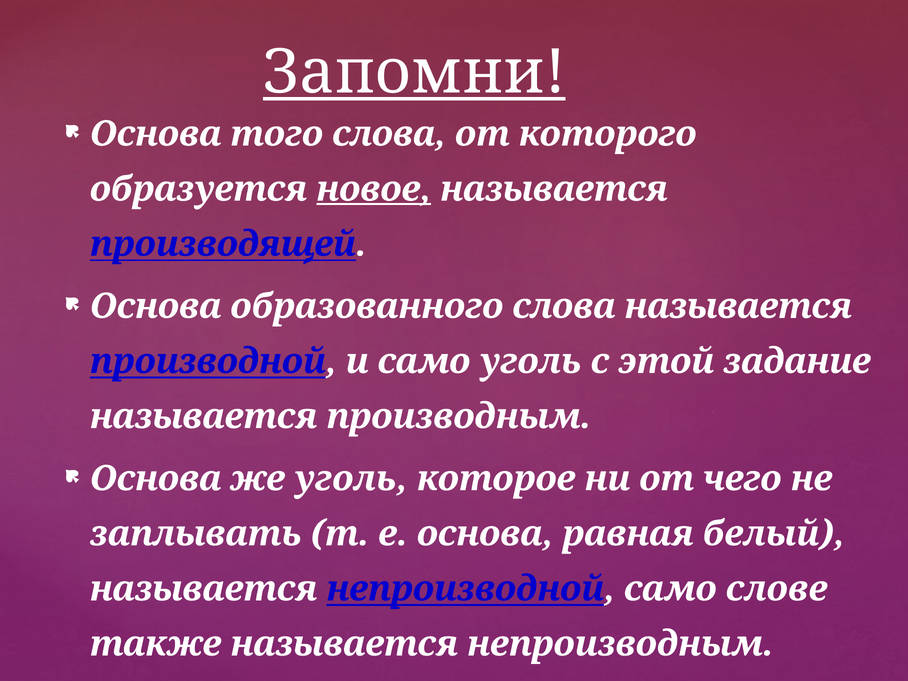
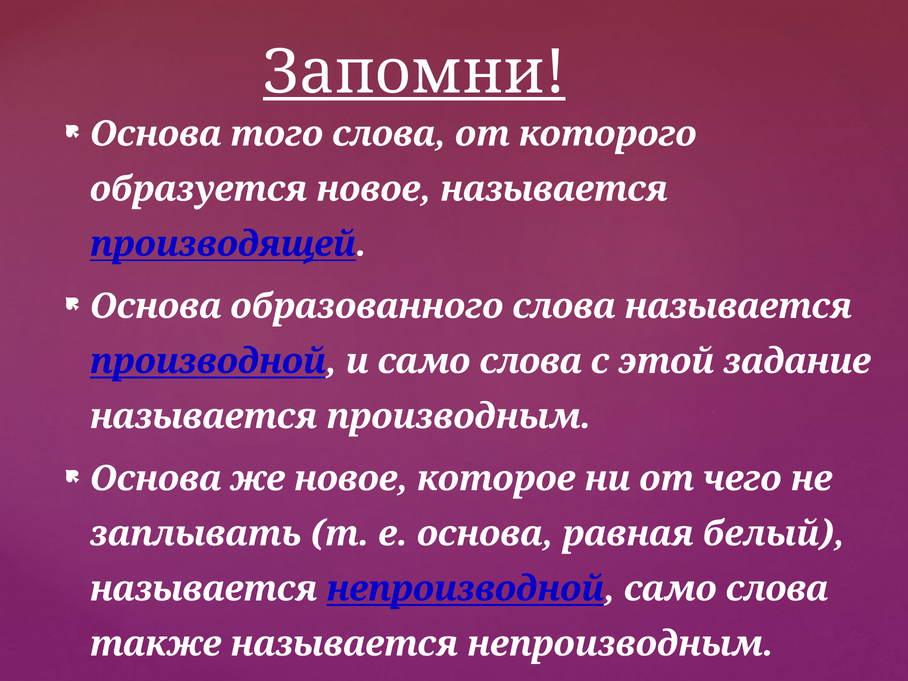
новое at (374, 189) underline: present -> none
и само уголь: уголь -> слова
же уголь: уголь -> новое
непроизводной само слове: слове -> слова
